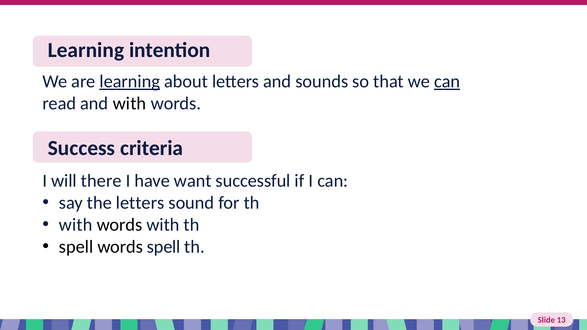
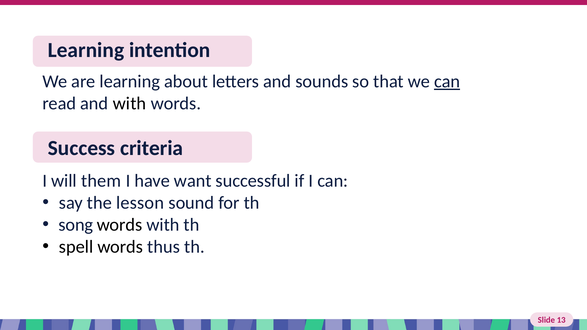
learning at (130, 81) underline: present -> none
there: there -> them
the letters: letters -> lesson
with at (76, 225): with -> song
words spell: spell -> thus
